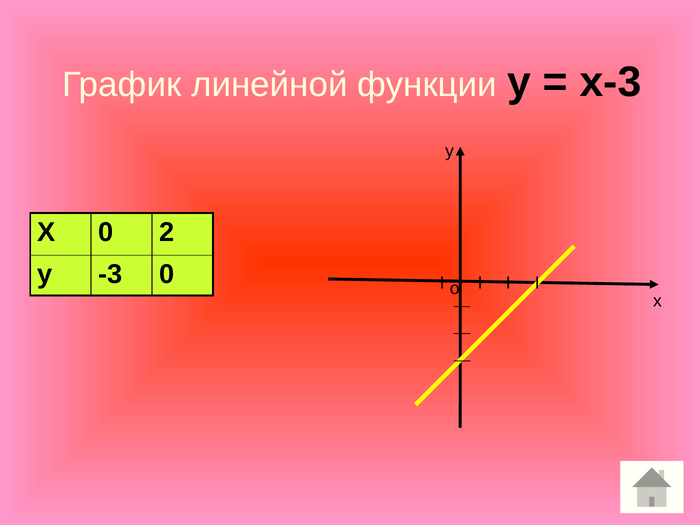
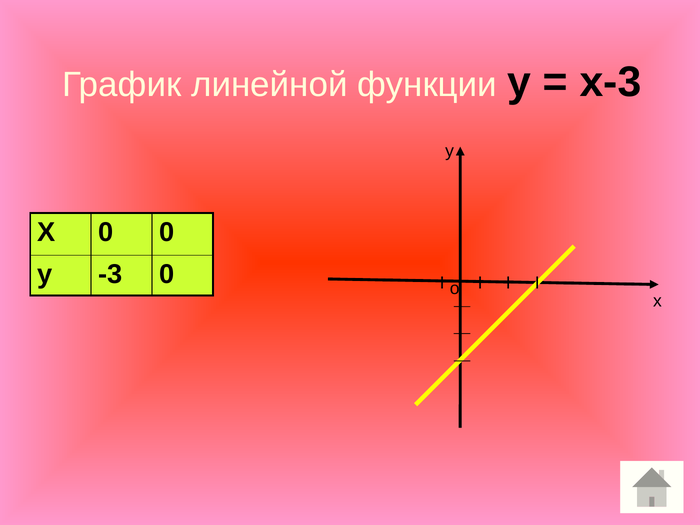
0 2: 2 -> 0
